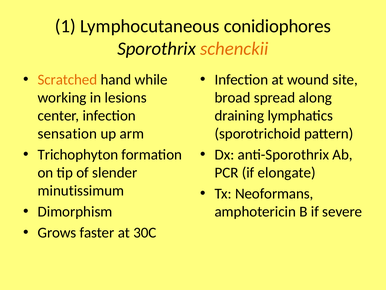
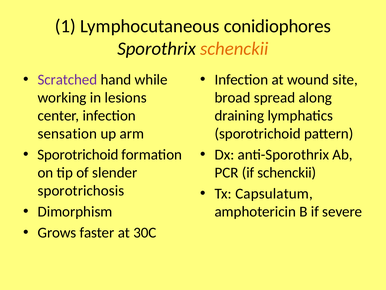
Scratched colour: orange -> purple
Trichophyton at (78, 154): Trichophyton -> Sporotrichoid
if elongate: elongate -> schenckii
minutissimum: minutissimum -> sporotrichosis
Neoformans: Neoformans -> Capsulatum
